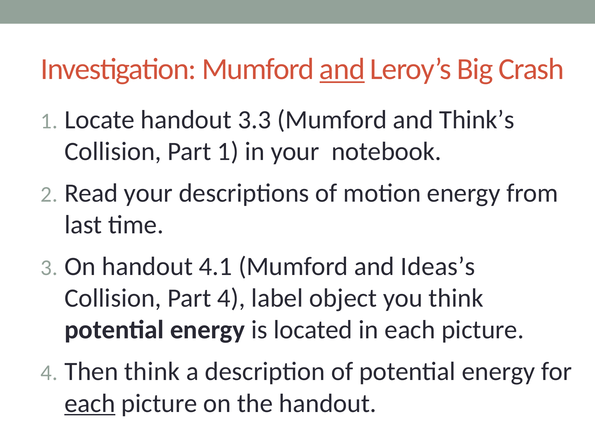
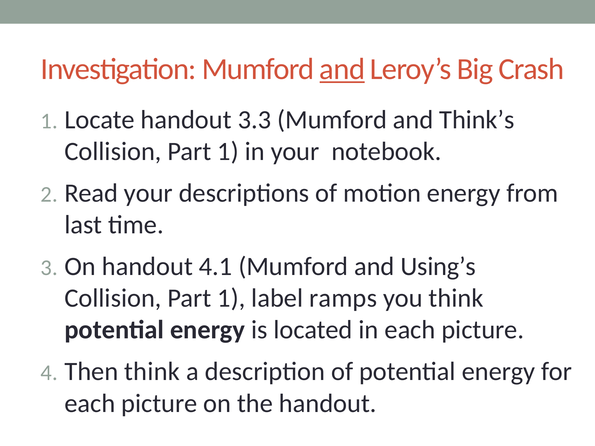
Ideas’s: Ideas’s -> Using’s
4 at (231, 298): 4 -> 1
object: object -> ramps
each at (90, 404) underline: present -> none
